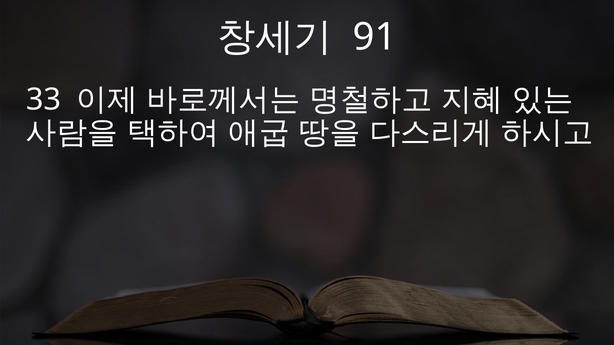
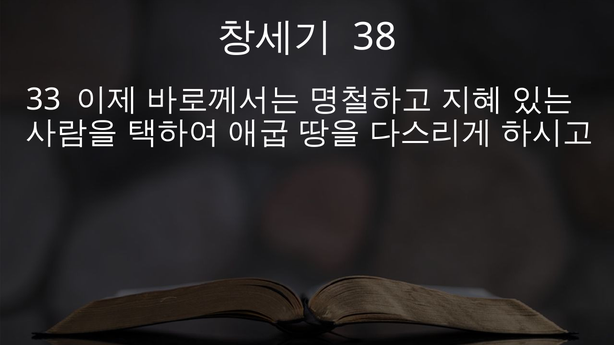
91: 91 -> 38
